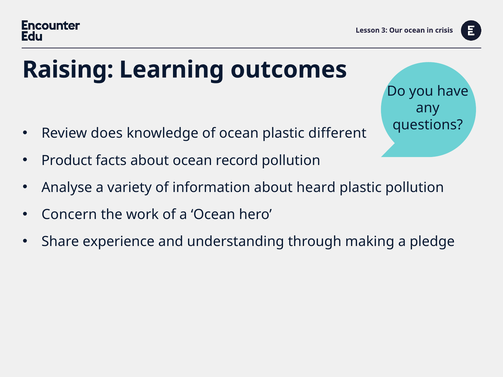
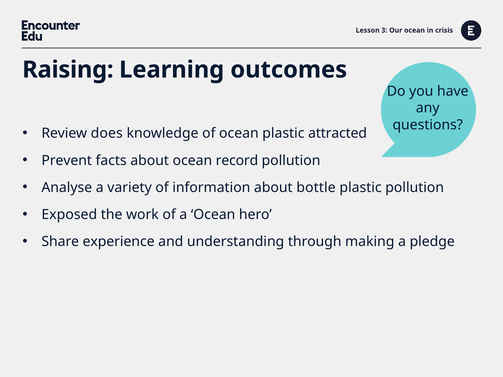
different: different -> attracted
Product: Product -> Prevent
heard: heard -> bottle
Concern: Concern -> Exposed
